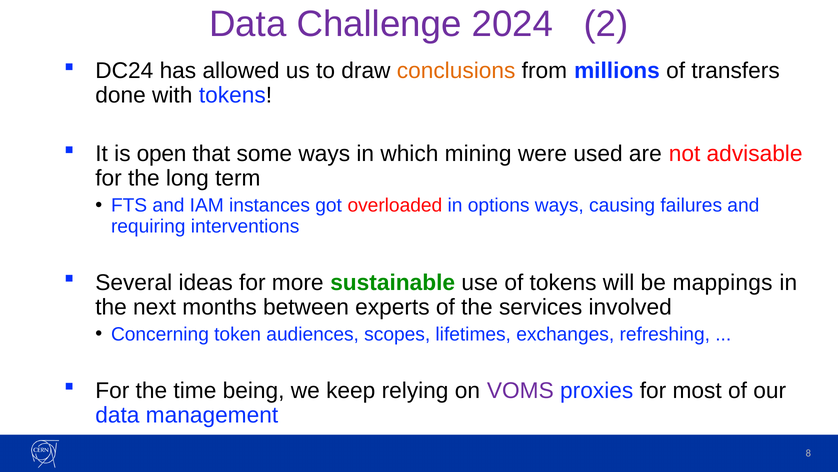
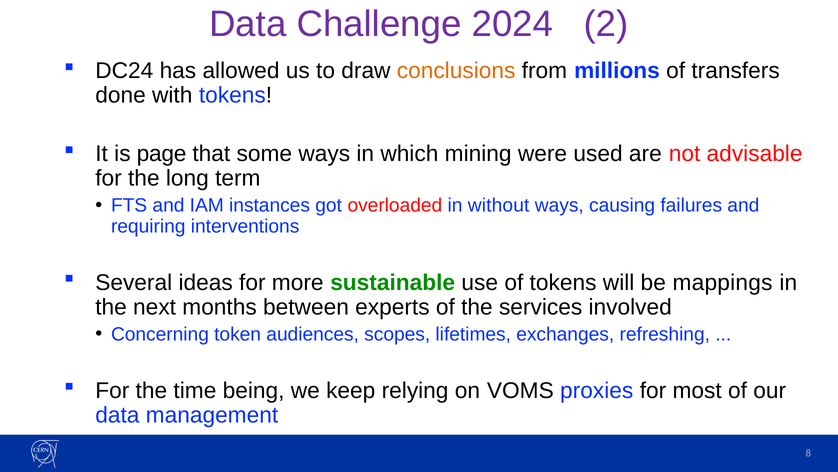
open: open -> page
options: options -> without
VOMS colour: purple -> black
